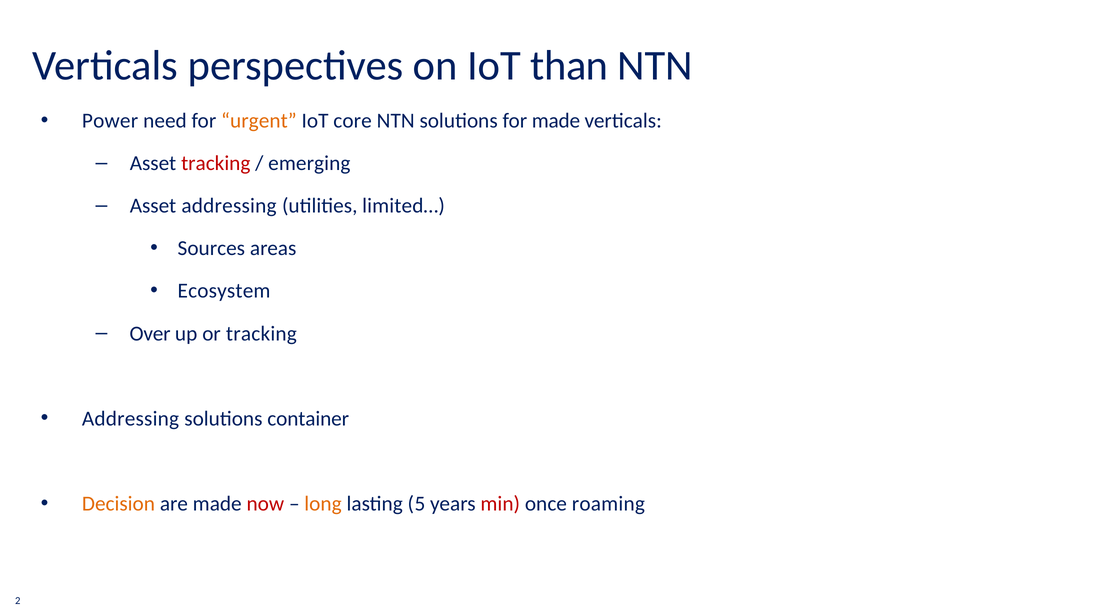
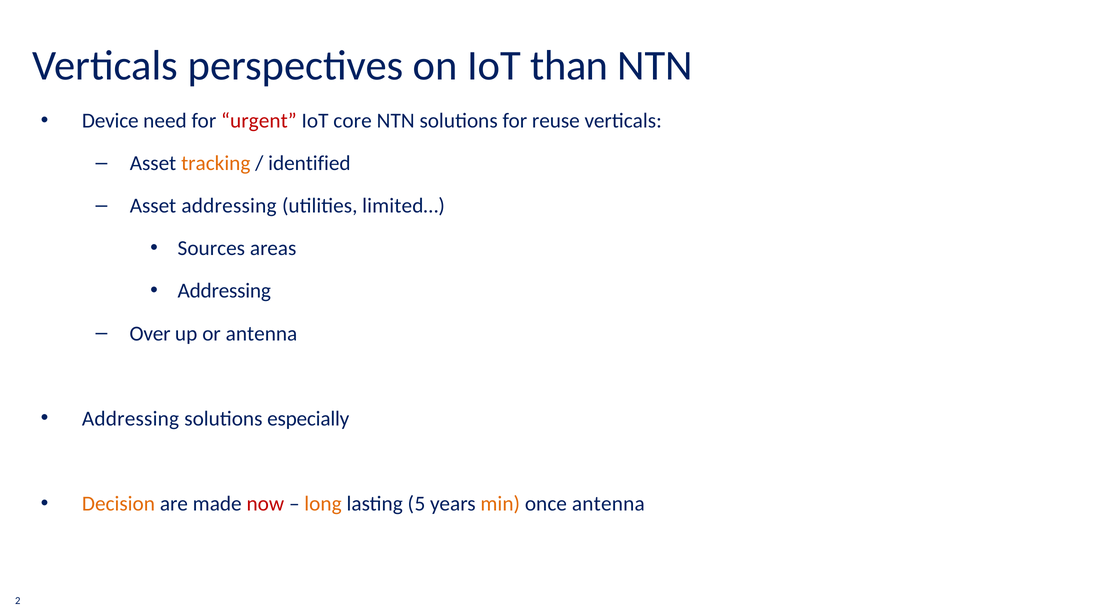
Power: Power -> Device
urgent colour: orange -> red
for made: made -> reuse
tracking at (216, 163) colour: red -> orange
emerging: emerging -> identified
Ecosystem at (224, 291): Ecosystem -> Addressing
or tracking: tracking -> antenna
container: container -> especially
min colour: red -> orange
once roaming: roaming -> antenna
